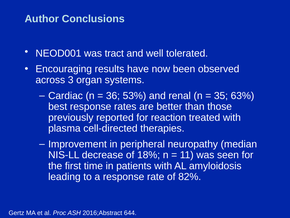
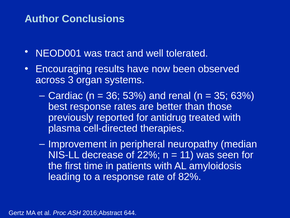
reaction: reaction -> antidrug
18%: 18% -> 22%
